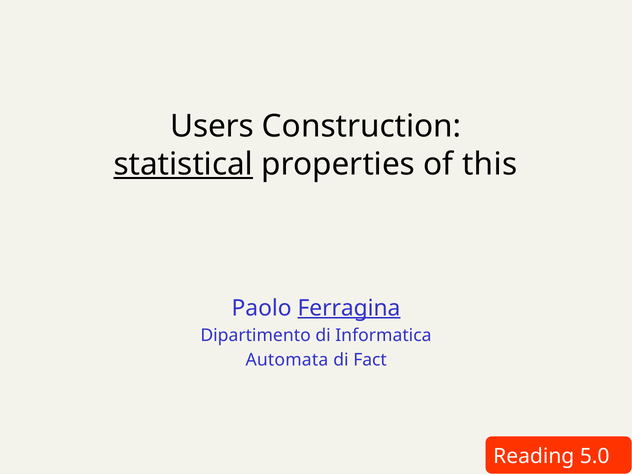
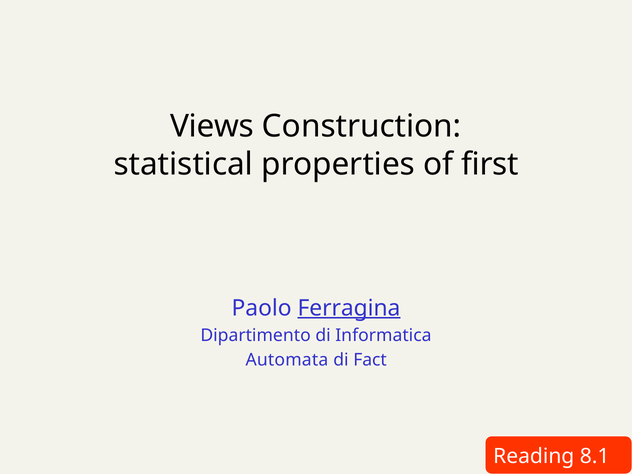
Users: Users -> Views
statistical underline: present -> none
this: this -> first
5.0: 5.0 -> 8.1
